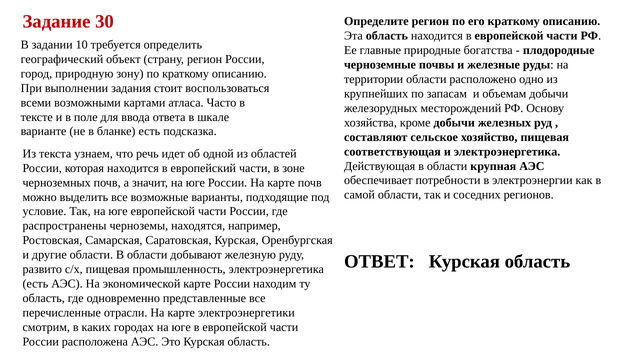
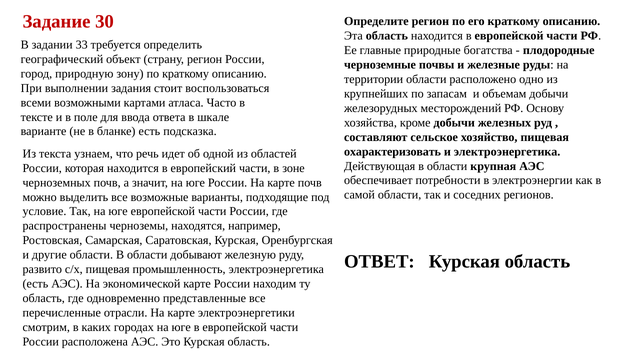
10: 10 -> 33
соответствующая: соответствующая -> охарактеризовать
